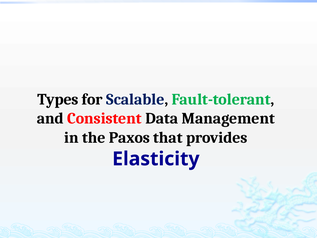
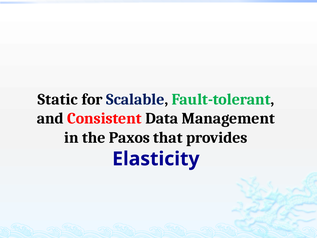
Types: Types -> Static
